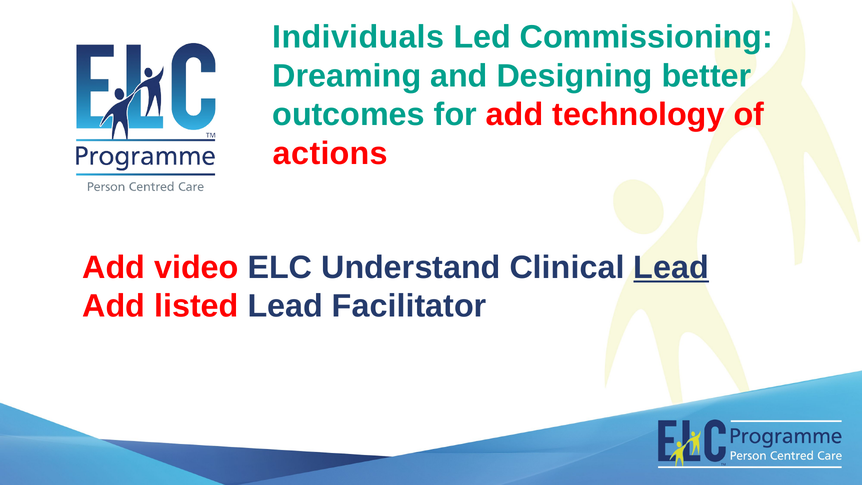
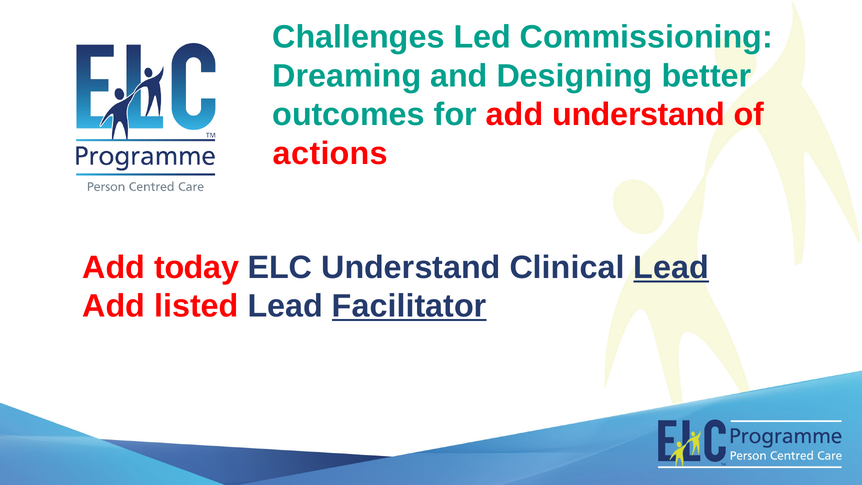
Individuals: Individuals -> Challenges
add technology: technology -> understand
video: video -> today
Facilitator underline: none -> present
